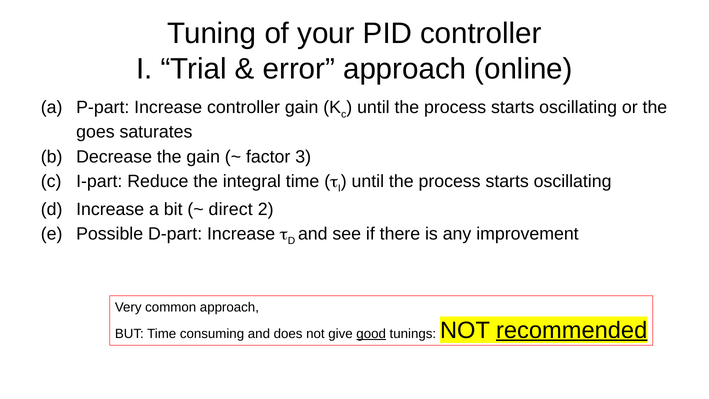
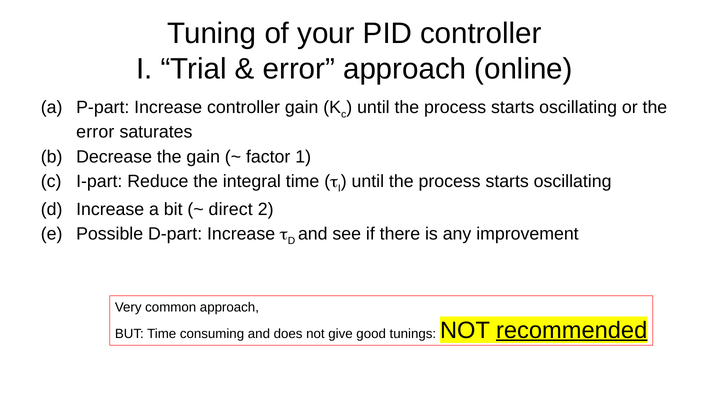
goes at (95, 132): goes -> error
3: 3 -> 1
good underline: present -> none
